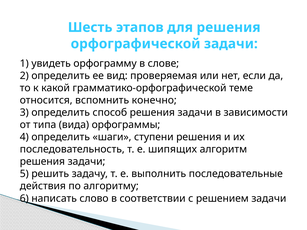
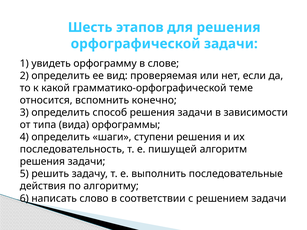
шипящих: шипящих -> пишущей
